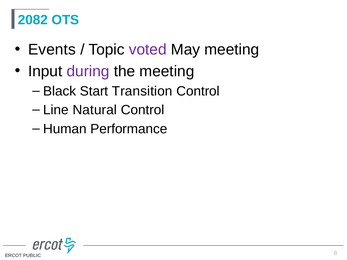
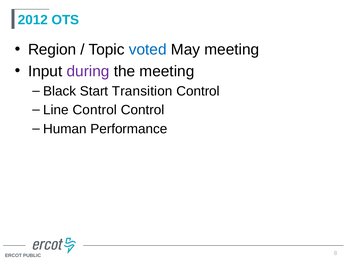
2082: 2082 -> 2012
Events: Events -> Region
voted colour: purple -> blue
Line Natural: Natural -> Control
